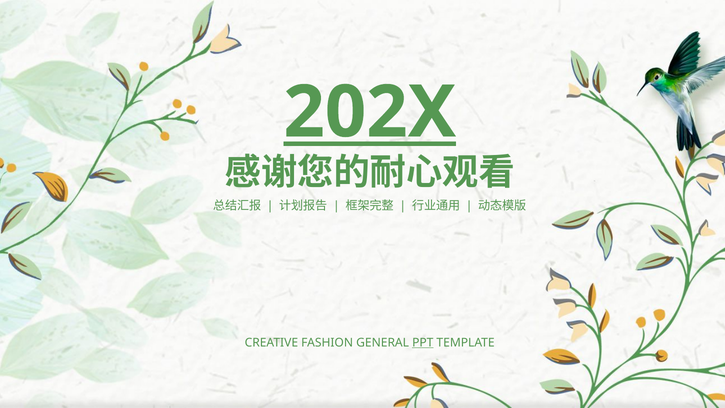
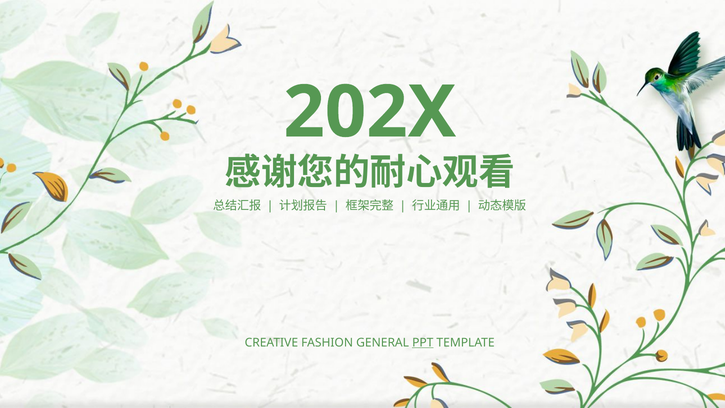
202X underline: present -> none
